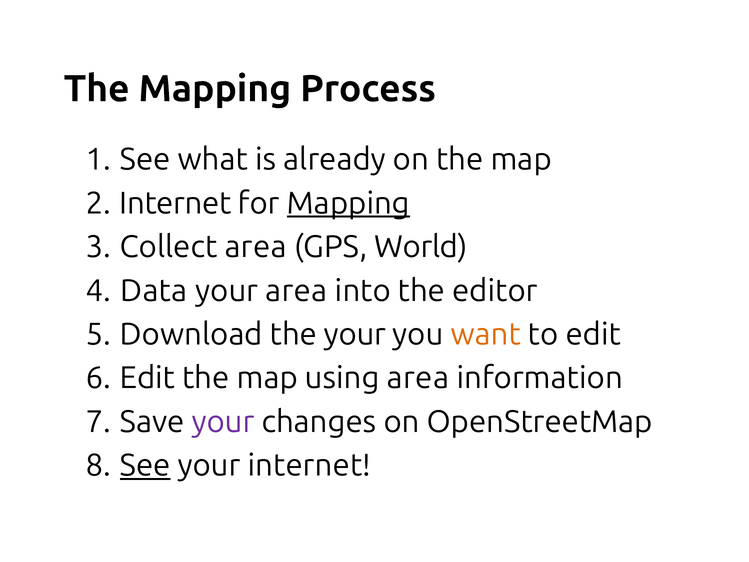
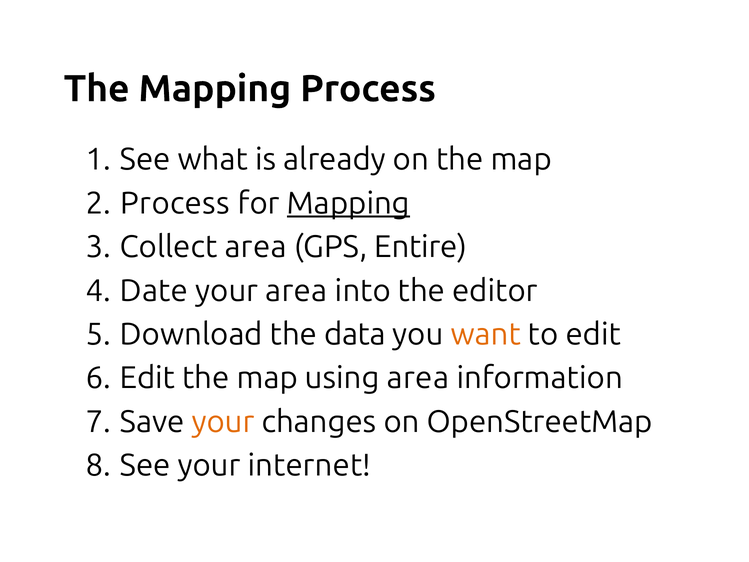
Internet at (175, 203): Internet -> Process
World: World -> Entire
Data: Data -> Date
the your: your -> data
your at (223, 422) colour: purple -> orange
See at (145, 465) underline: present -> none
